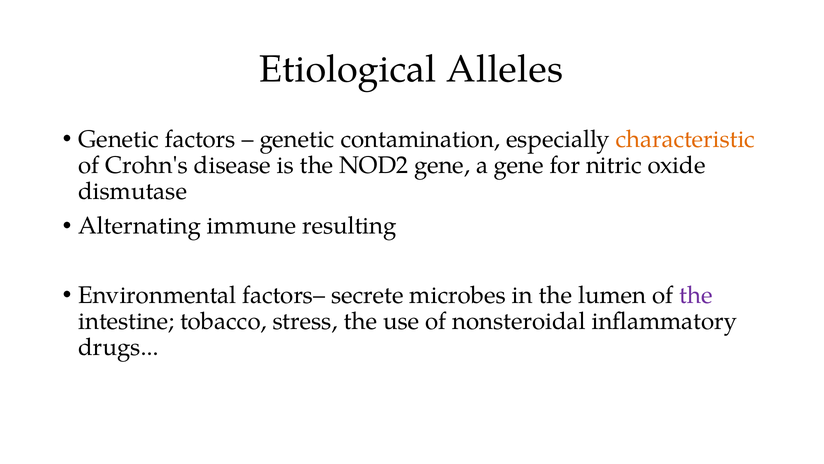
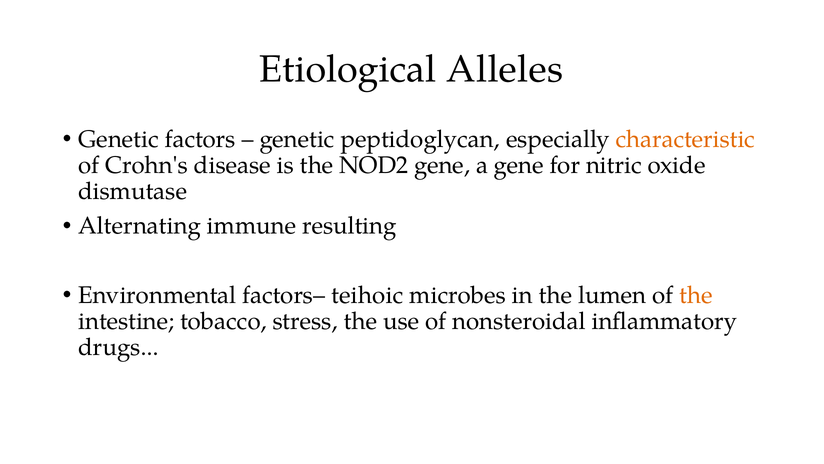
contamination: contamination -> peptidoglycan
secrete: secrete -> teihoic
the at (696, 295) colour: purple -> orange
